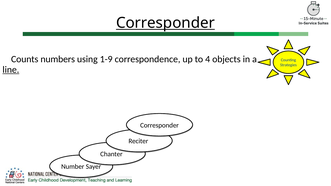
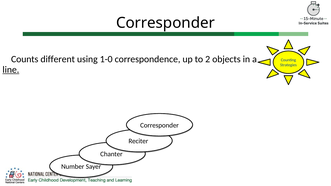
Corresponder at (165, 23) underline: present -> none
numbers: numbers -> different
1-9: 1-9 -> 1-0
4: 4 -> 2
